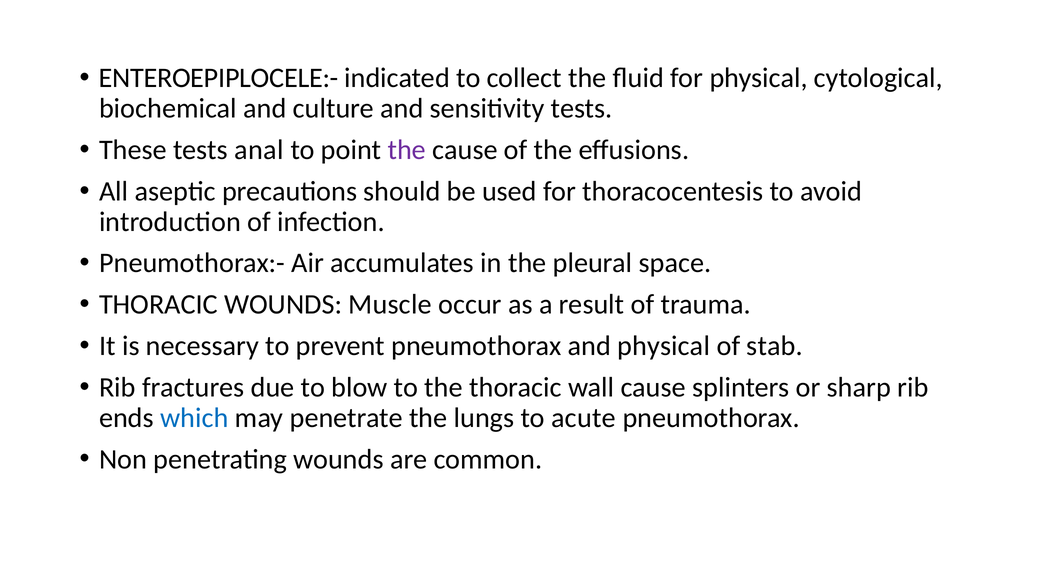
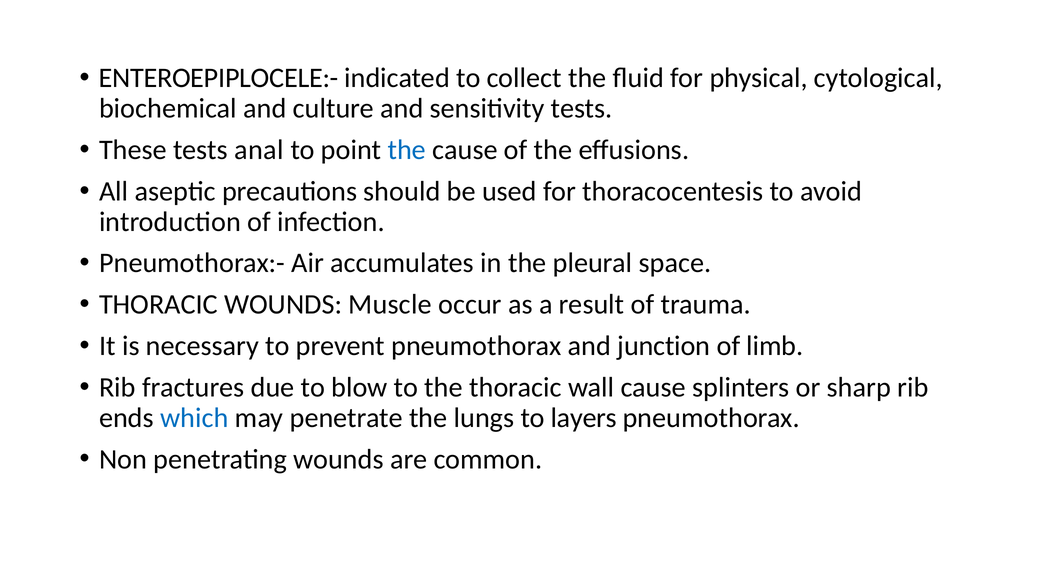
the at (407, 150) colour: purple -> blue
and physical: physical -> junction
stab: stab -> limb
acute: acute -> layers
